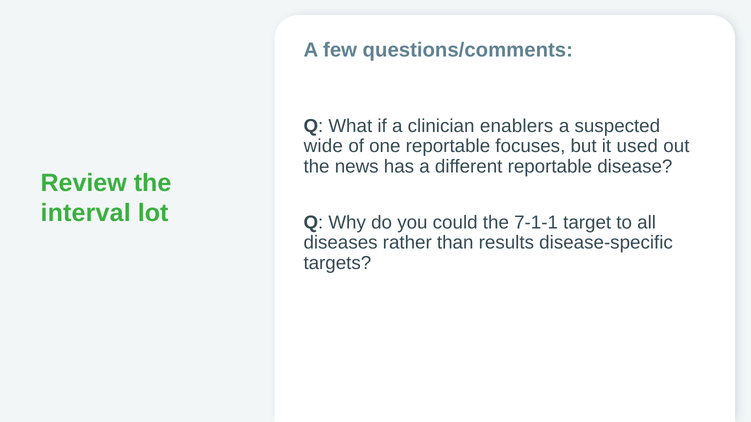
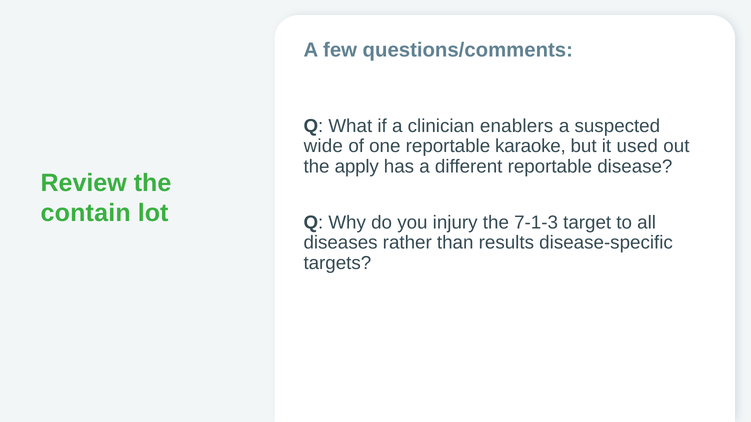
focuses: focuses -> karaoke
news: news -> apply
interval: interval -> contain
could: could -> injury
7-1-1: 7-1-1 -> 7-1-3
